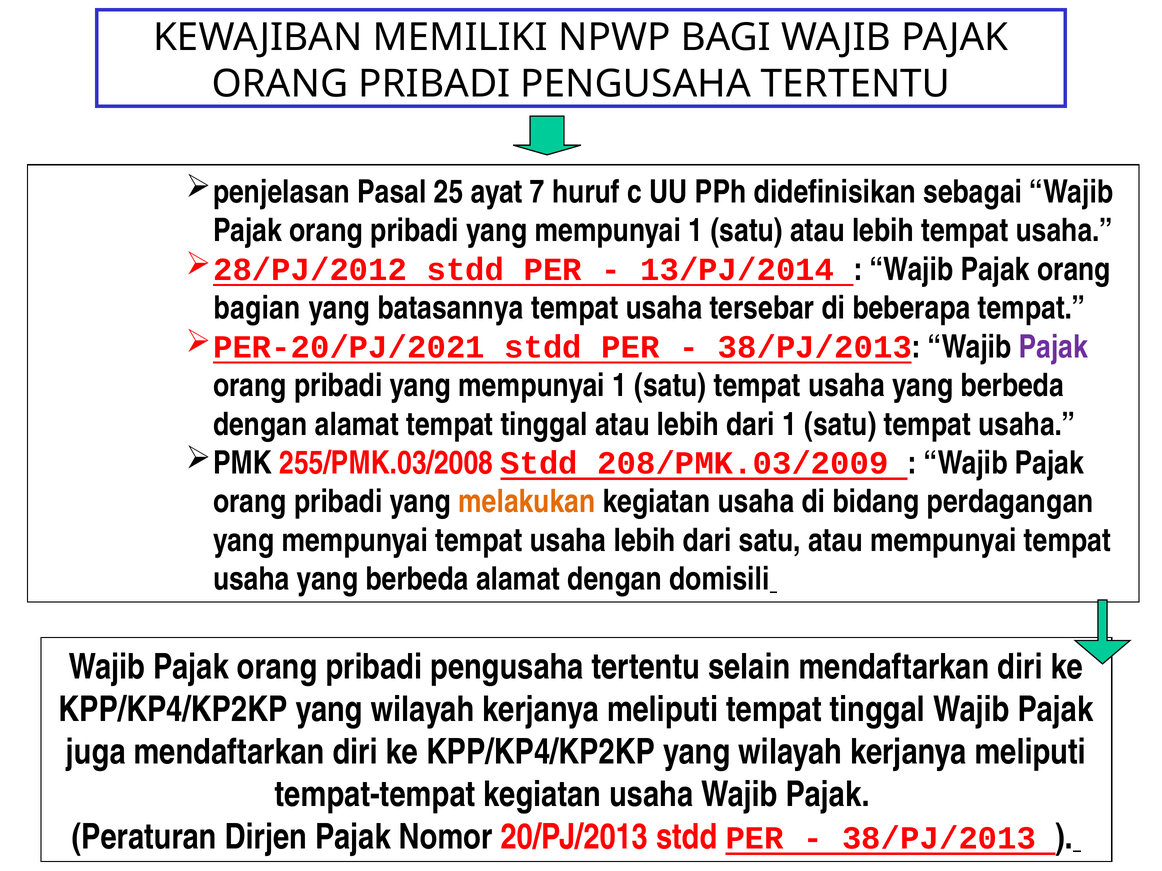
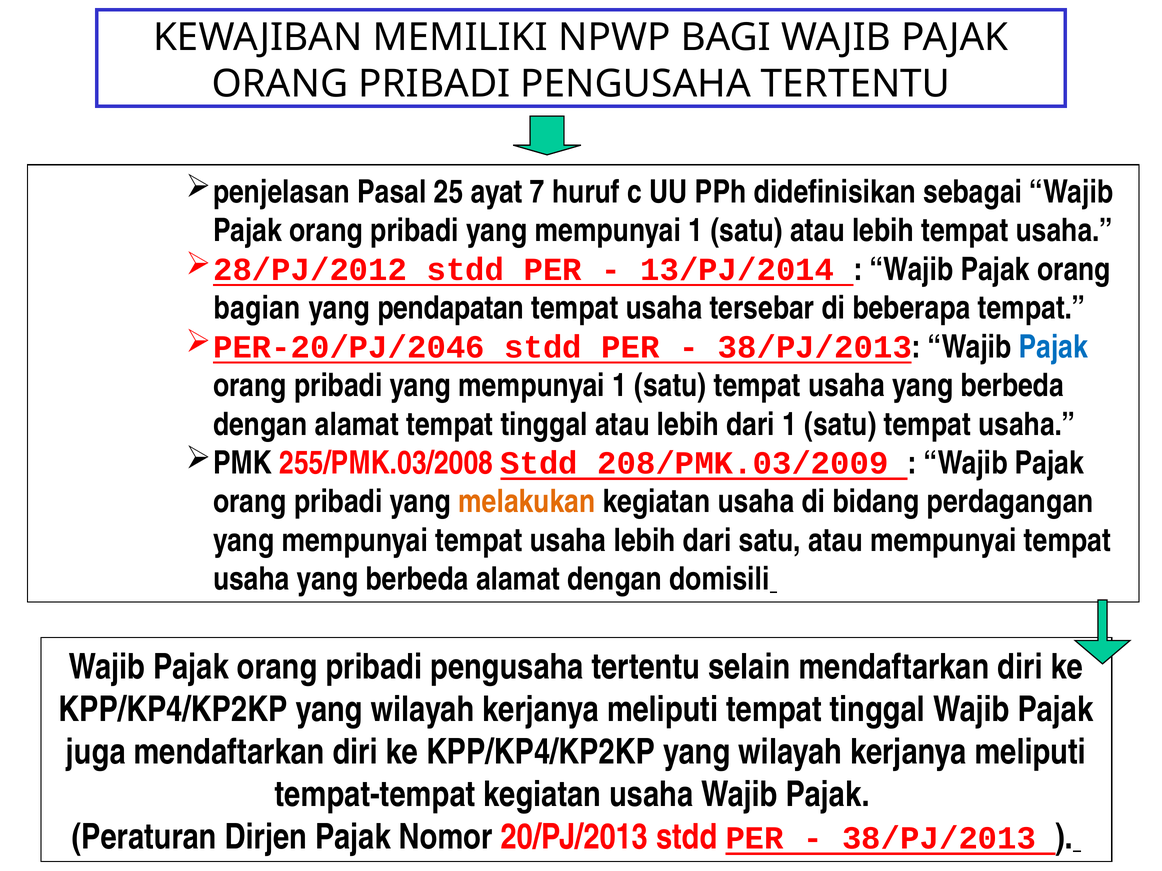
batasannya: batasannya -> pendapatan
PER-20/PJ/2021: PER-20/PJ/2021 -> PER-20/PJ/2046
Pajak at (1053, 347) colour: purple -> blue
